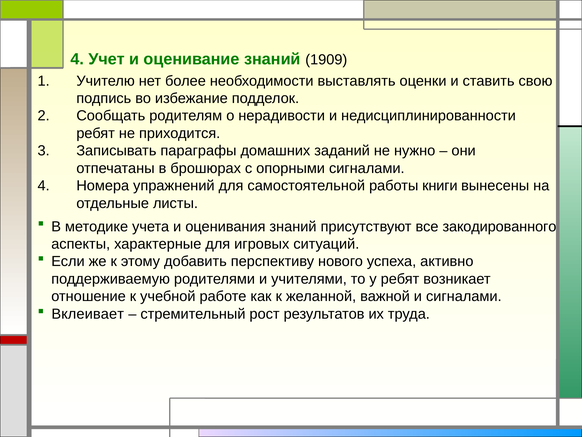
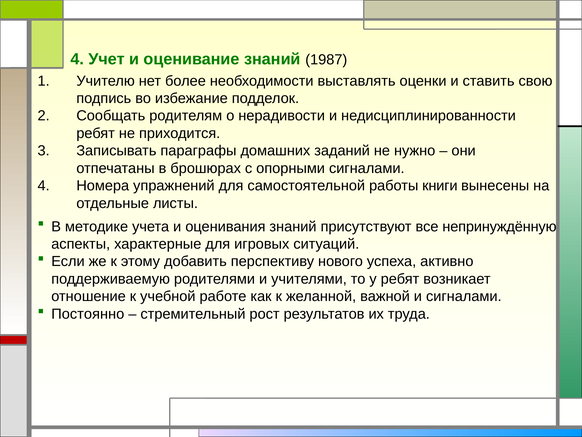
1909: 1909 -> 1987
закодированного: закодированного -> непринуждённую
Вклеивает: Вклеивает -> Постоянно
